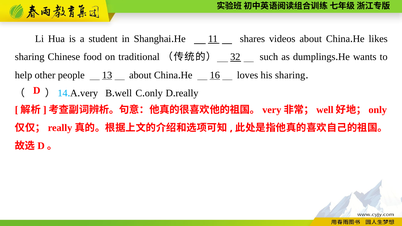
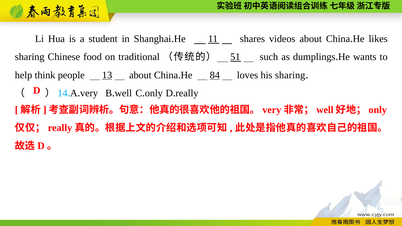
32: 32 -> 51
other: other -> think
16: 16 -> 84
